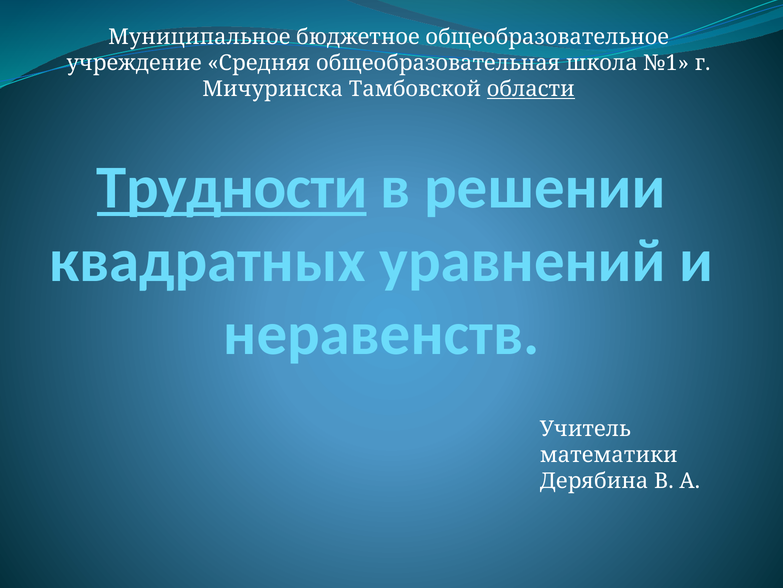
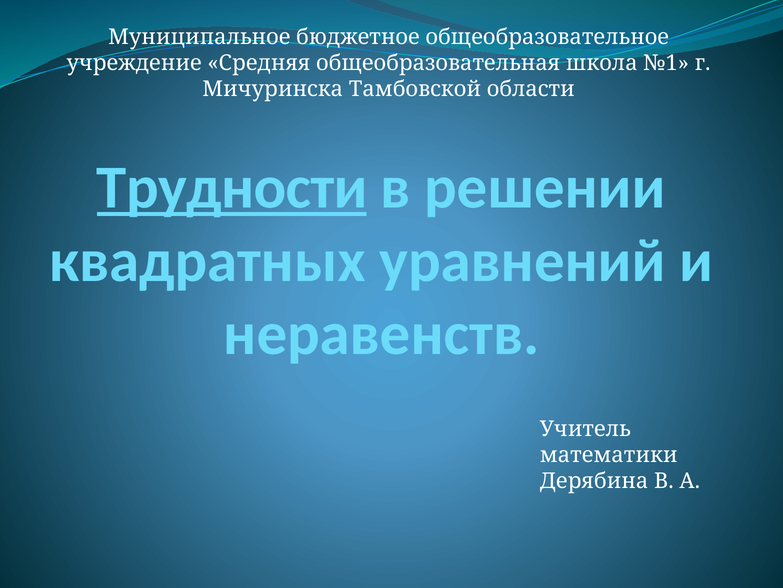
области underline: present -> none
